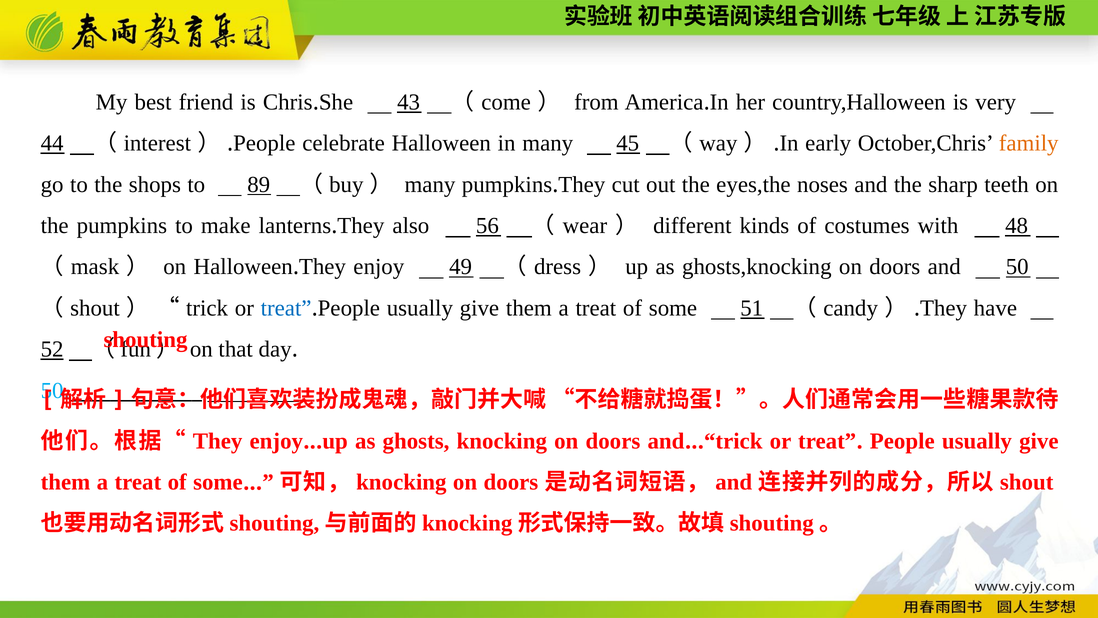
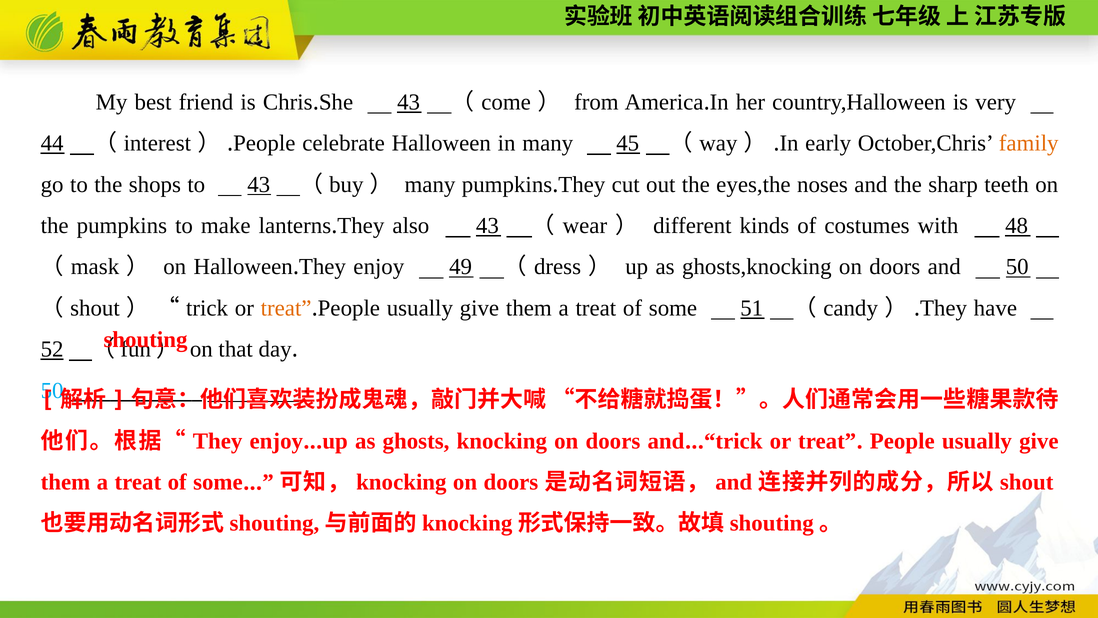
to 89: 89 -> 43
also 56: 56 -> 43
treat at (286, 308) colour: blue -> orange
